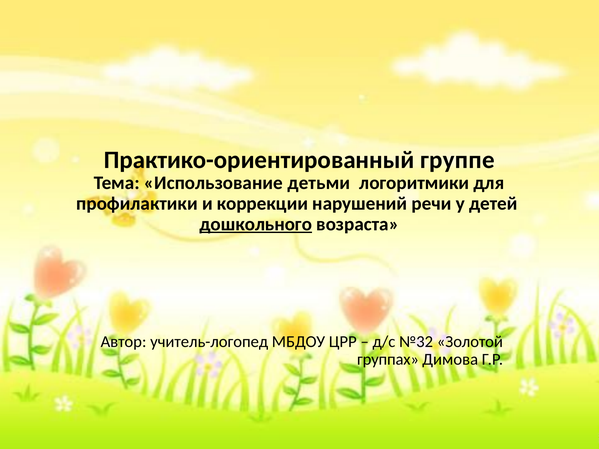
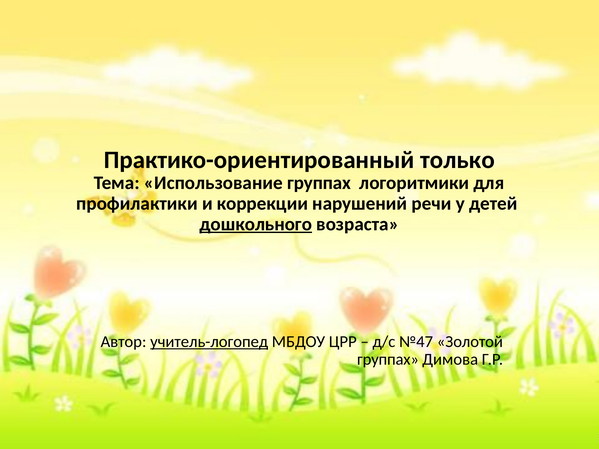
группе: группе -> только
Использование детьми: детьми -> группах
учитель-логопед underline: none -> present
№32: №32 -> №47
